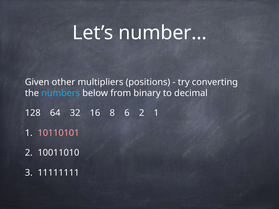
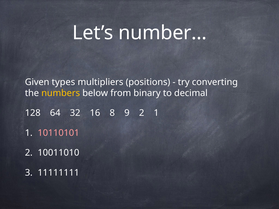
other: other -> types
numbers colour: light blue -> yellow
6: 6 -> 9
